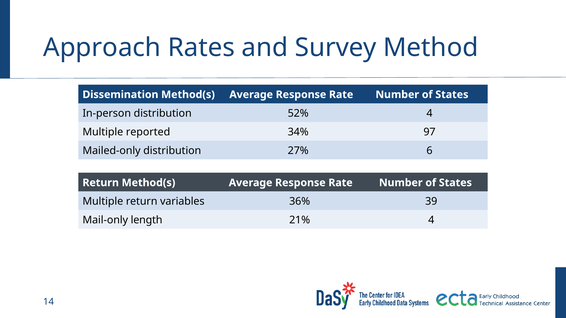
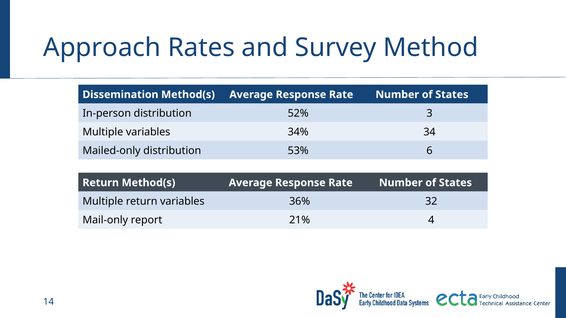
52% 4: 4 -> 3
Multiple reported: reported -> variables
97: 97 -> 34
27%: 27% -> 53%
39: 39 -> 32
length: length -> report
